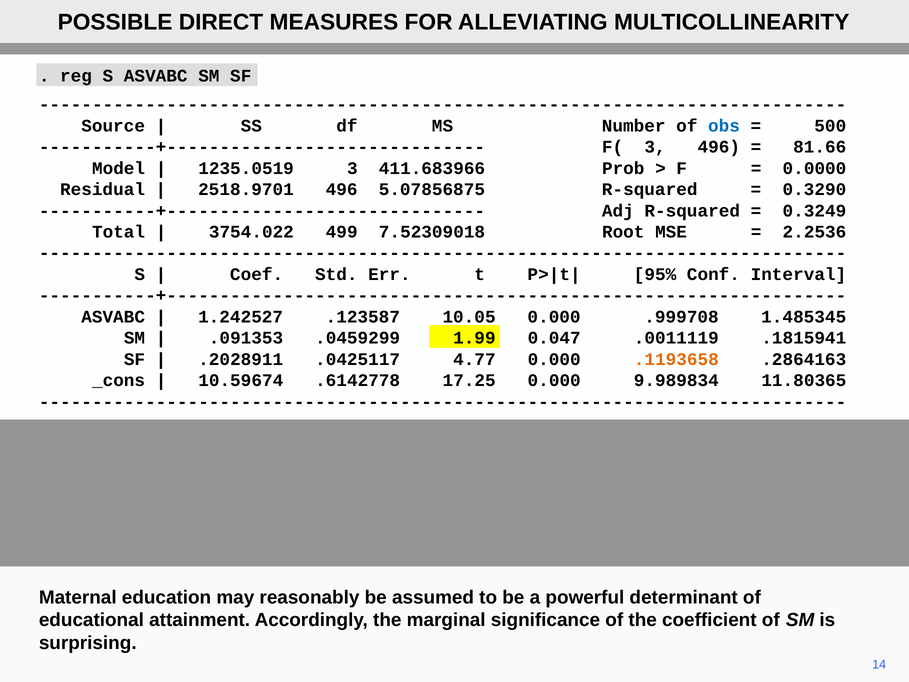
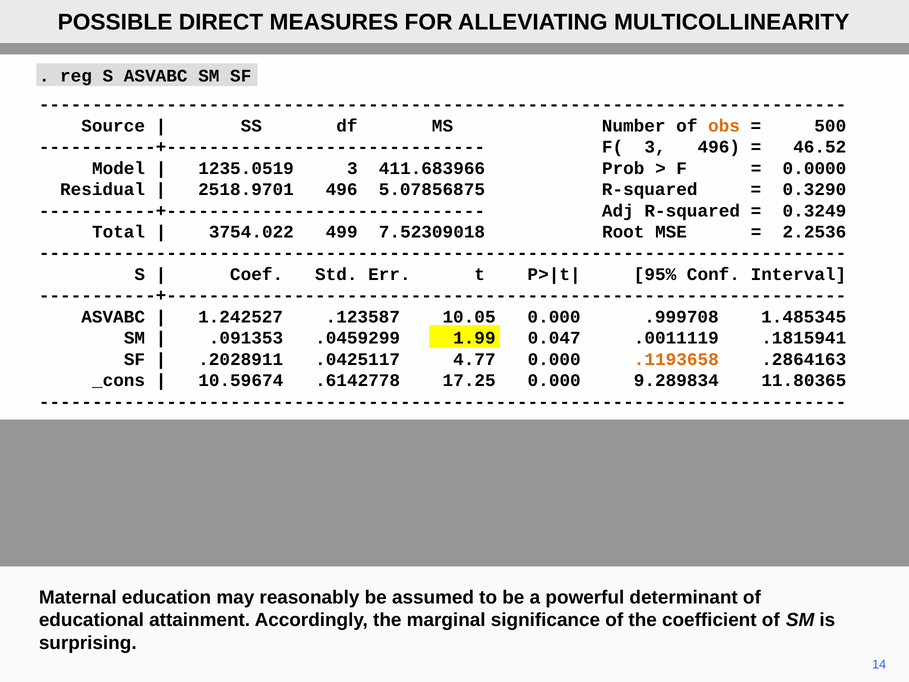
obs colour: blue -> orange
81.66: 81.66 -> 46.52
9.989834: 9.989834 -> 9.289834
